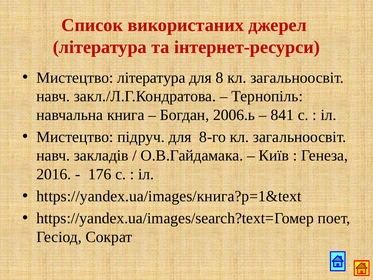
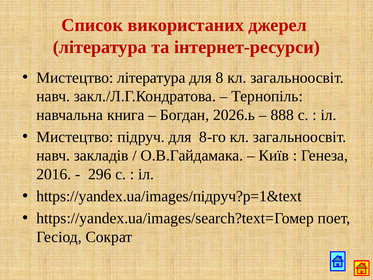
2006.ь: 2006.ь -> 2026.ь
841: 841 -> 888
176: 176 -> 296
https://yandex.ua/images/книга?p=1&text: https://yandex.ua/images/книга?p=1&text -> https://yandex.ua/images/підруч?p=1&text
